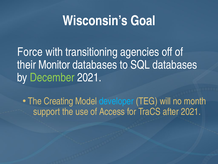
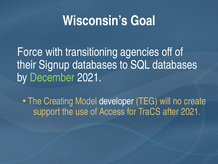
Monitor: Monitor -> Signup
developer colour: light blue -> white
month: month -> create
